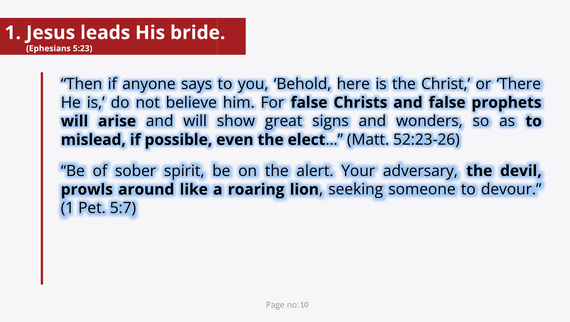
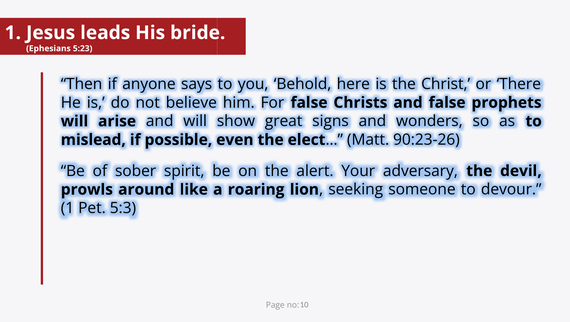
52:23-26: 52:23-26 -> 90:23-26
5:7: 5:7 -> 5:3
